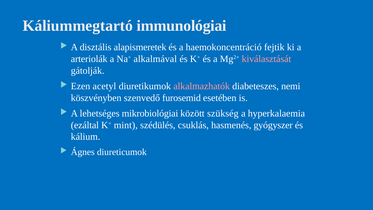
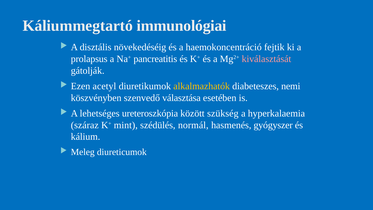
alapismeretek: alapismeretek -> növekedéséig
arteriolák: arteriolák -> prolapsus
alkalmával: alkalmával -> pancreatitis
alkalmazhatók colour: pink -> yellow
furosemid: furosemid -> választása
mikrobiológiai: mikrobiológiai -> ureteroszkópia
ezáltal: ezáltal -> száraz
csuklás: csuklás -> normál
Ágnes: Ágnes -> Meleg
